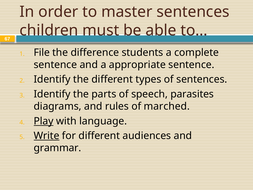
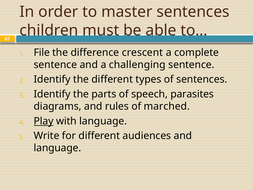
students: students -> crescent
appropriate: appropriate -> challenging
Write underline: present -> none
grammar at (57, 148): grammar -> language
